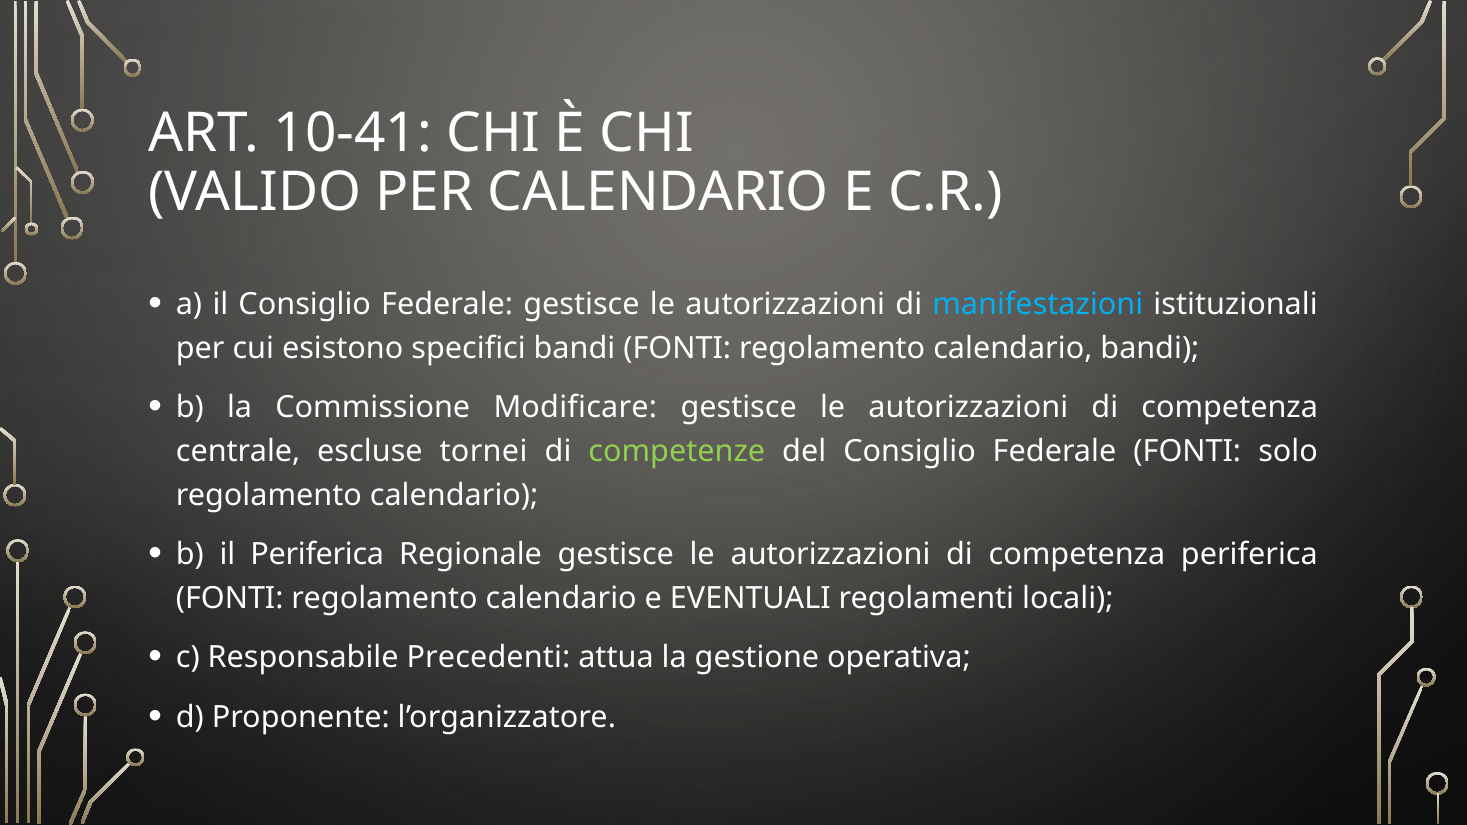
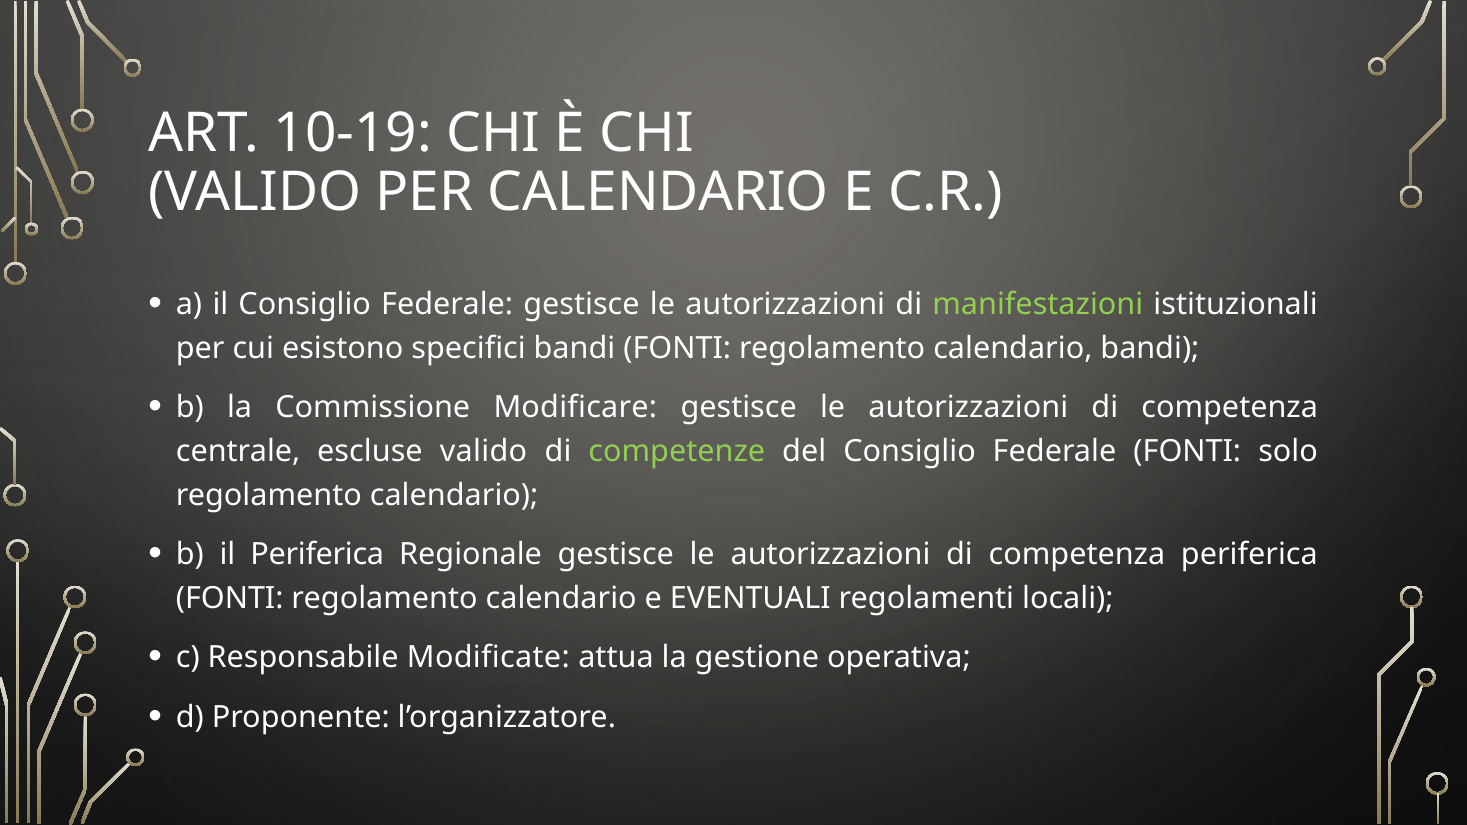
10-41: 10-41 -> 10-19
manifestazioni colour: light blue -> light green
escluse tornei: tornei -> valido
Precedenti: Precedenti -> Modificate
